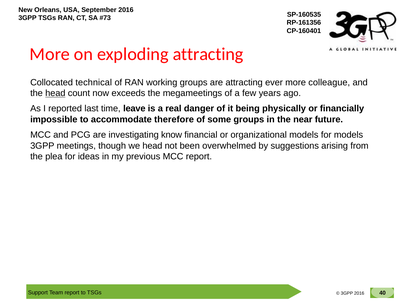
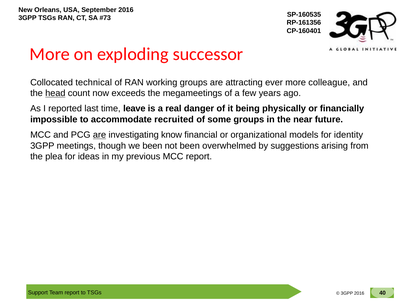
exploding attracting: attracting -> successor
therefore: therefore -> recruited
are at (99, 135) underline: none -> present
for models: models -> identity
we head: head -> been
